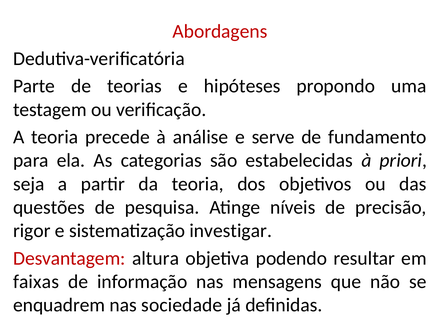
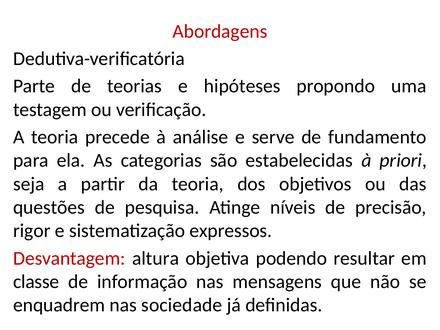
investigar: investigar -> expressos
faixas: faixas -> classe
